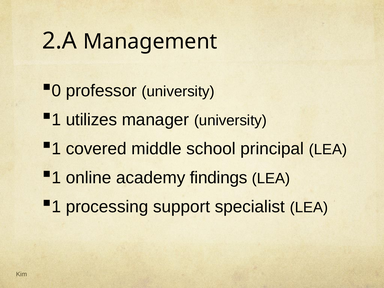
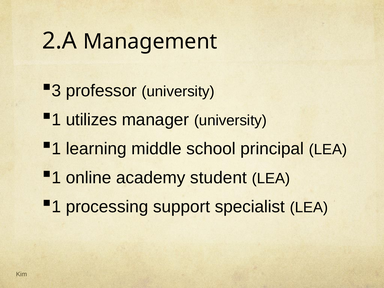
0: 0 -> 3
covered: covered -> learning
findings: findings -> student
